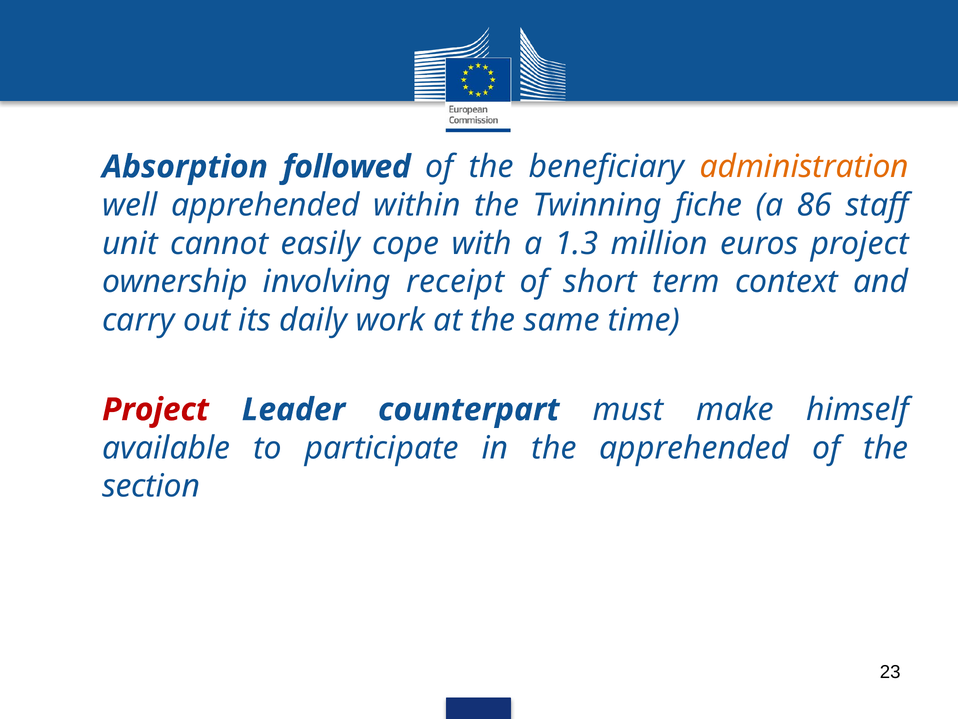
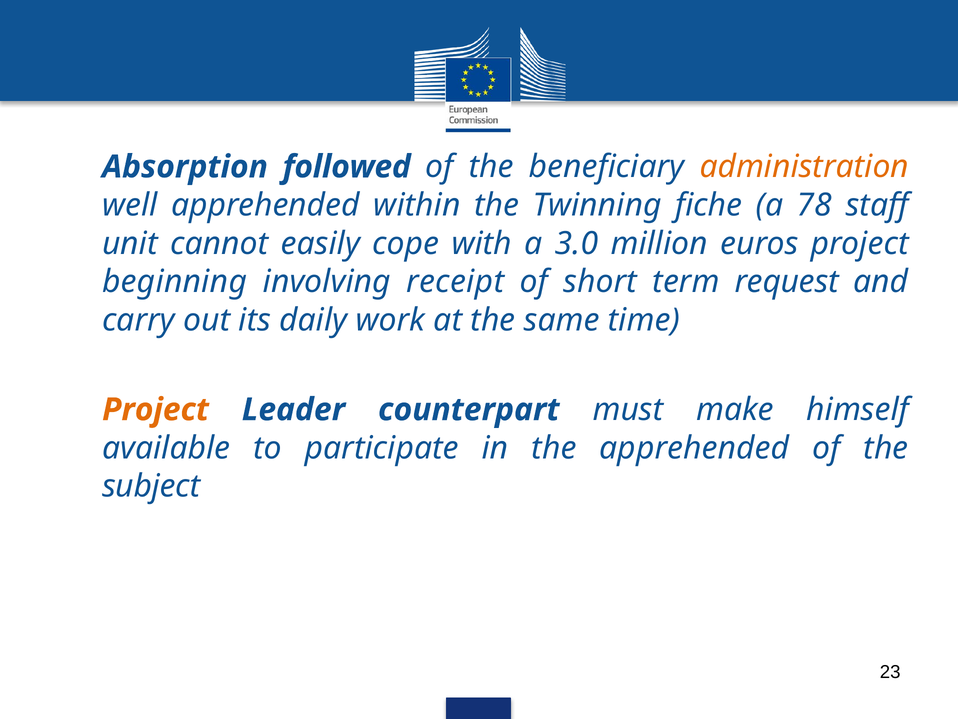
86: 86 -> 78
1.3: 1.3 -> 3.0
ownership: ownership -> beginning
context: context -> request
Project at (155, 409) colour: red -> orange
section: section -> subject
